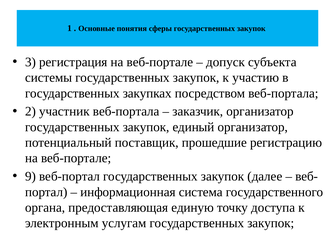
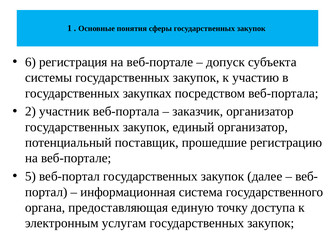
3: 3 -> 6
9: 9 -> 5
